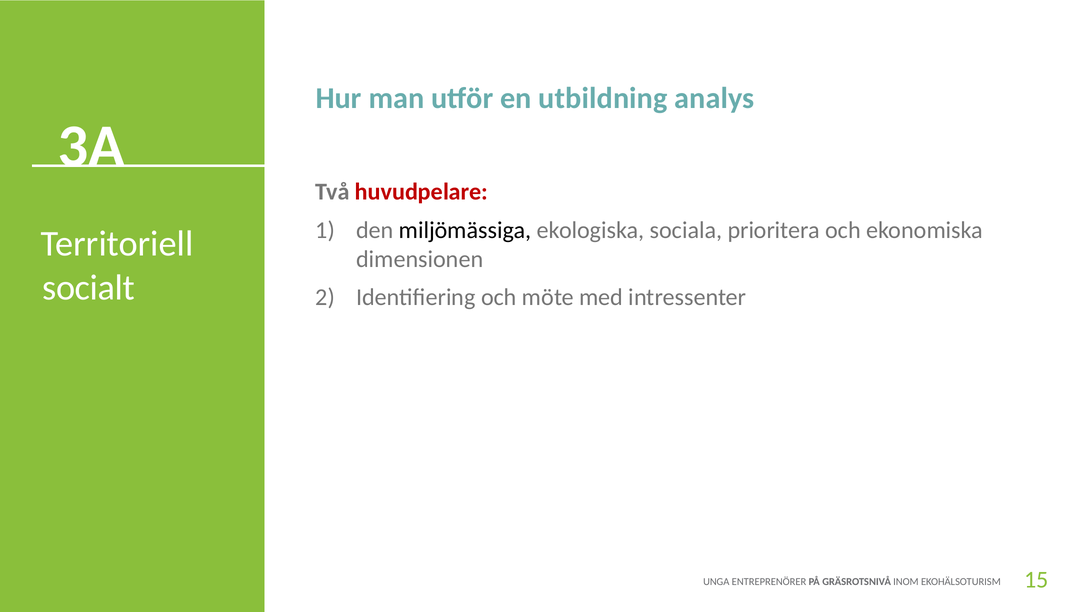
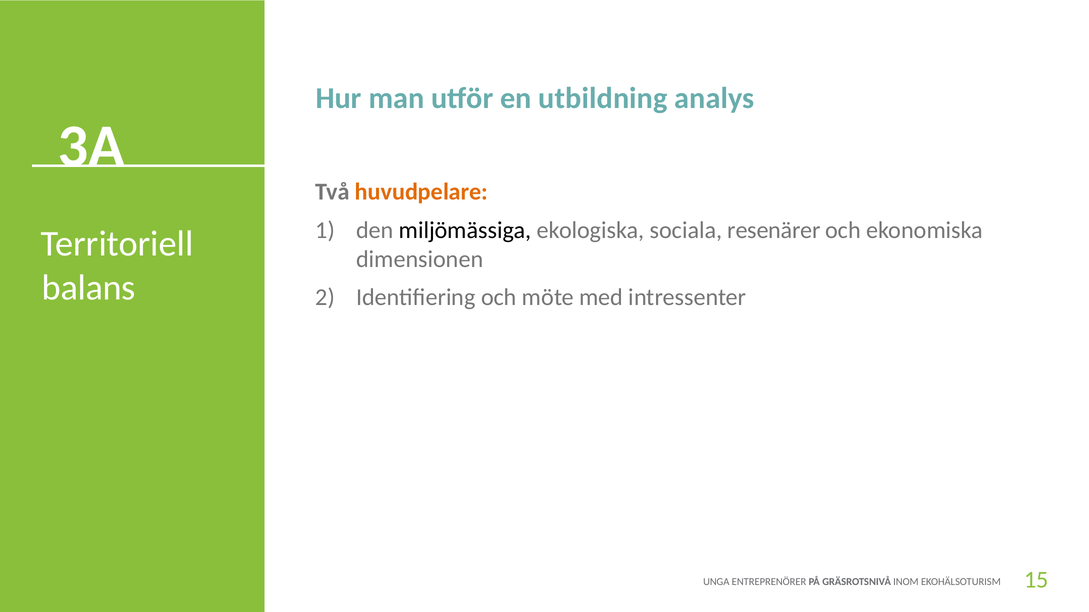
huvudpelare colour: red -> orange
prioritera: prioritera -> resenärer
socialt: socialt -> balans
